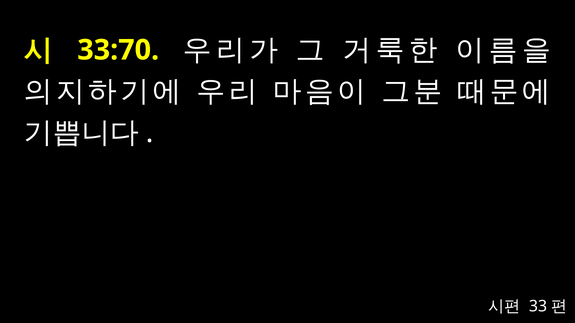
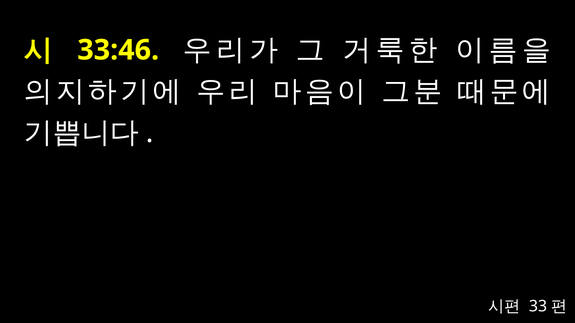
33:70: 33:70 -> 33:46
